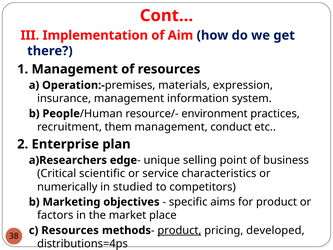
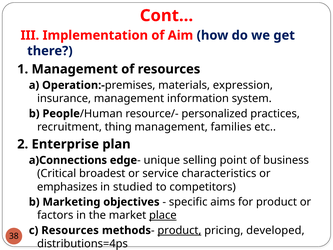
environment: environment -> personalized
them: them -> thing
conduct: conduct -> families
a)Researchers: a)Researchers -> a)Connections
scientific: scientific -> broadest
numerically: numerically -> emphasizes
place underline: none -> present
